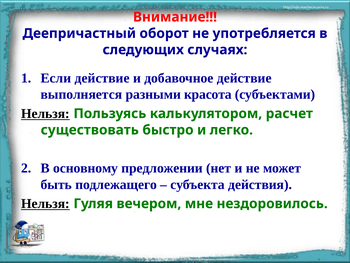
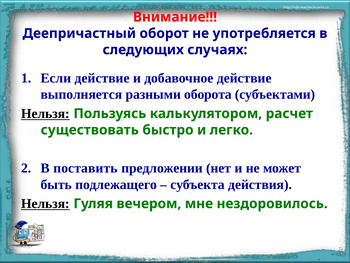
красота: красота -> оборота
основному: основному -> поставить
